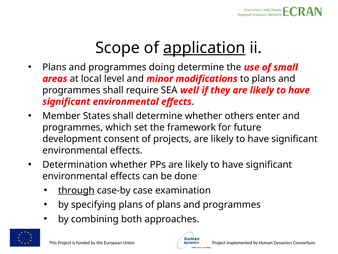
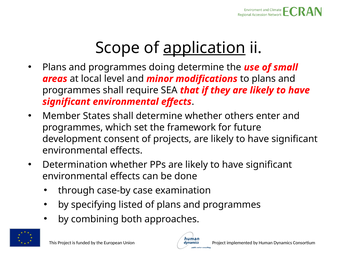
well: well -> that
through underline: present -> none
specifying plans: plans -> listed
